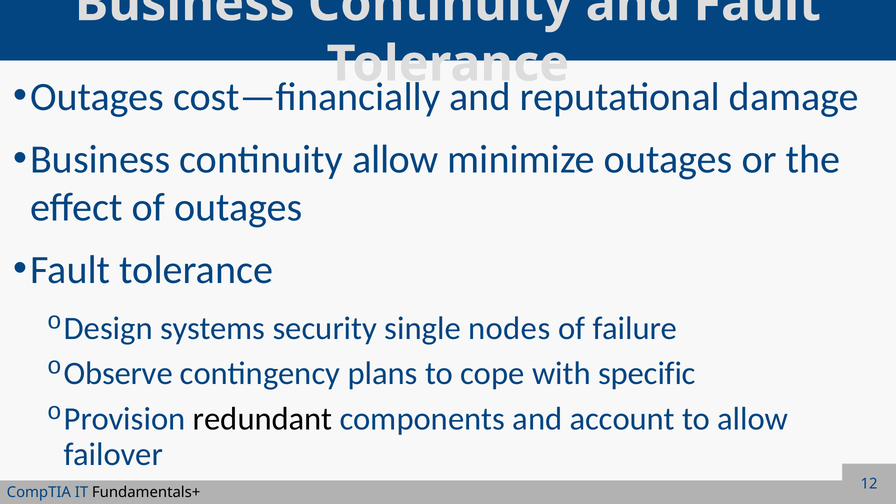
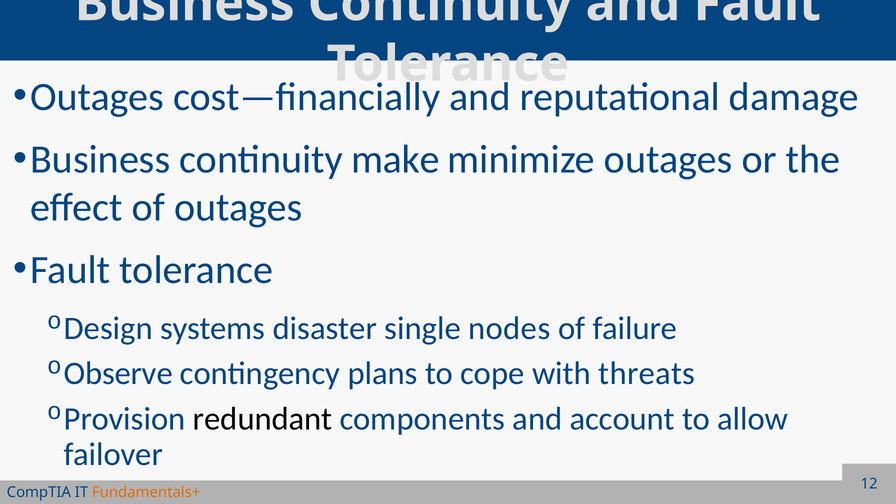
continuity allow: allow -> make
security: security -> disaster
specific: specific -> threats
Fundamentals+ colour: black -> orange
